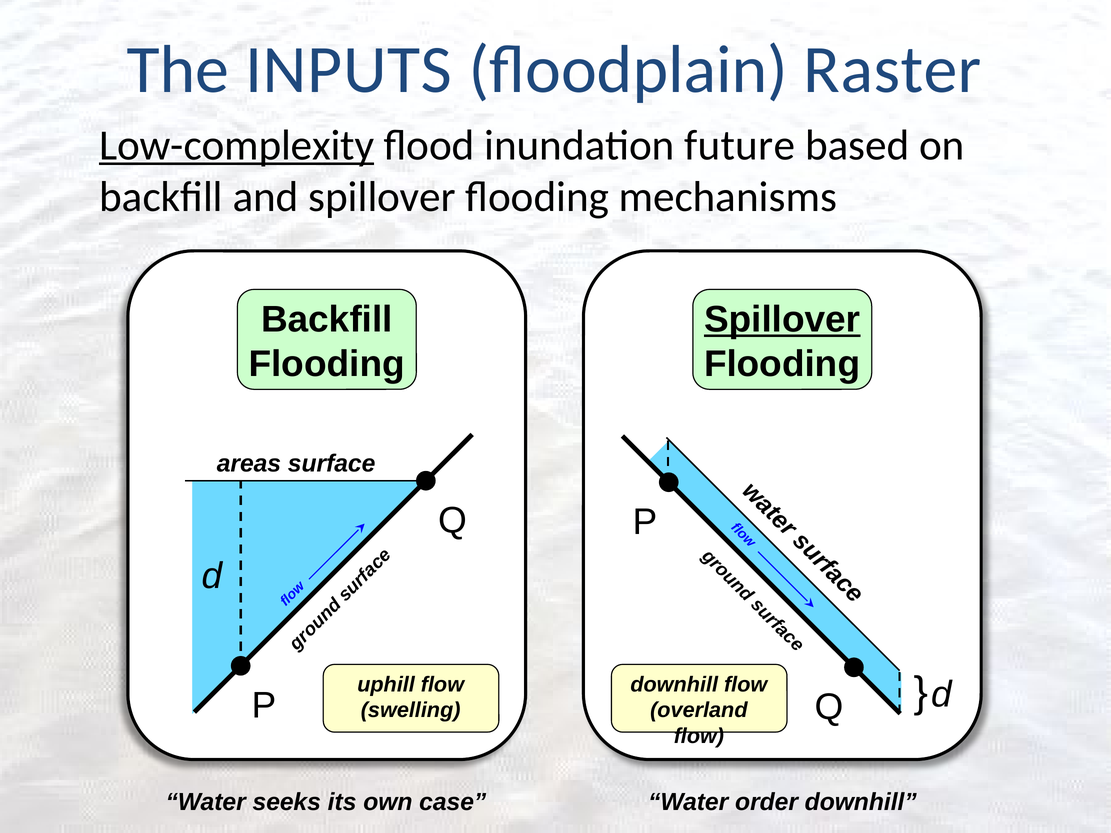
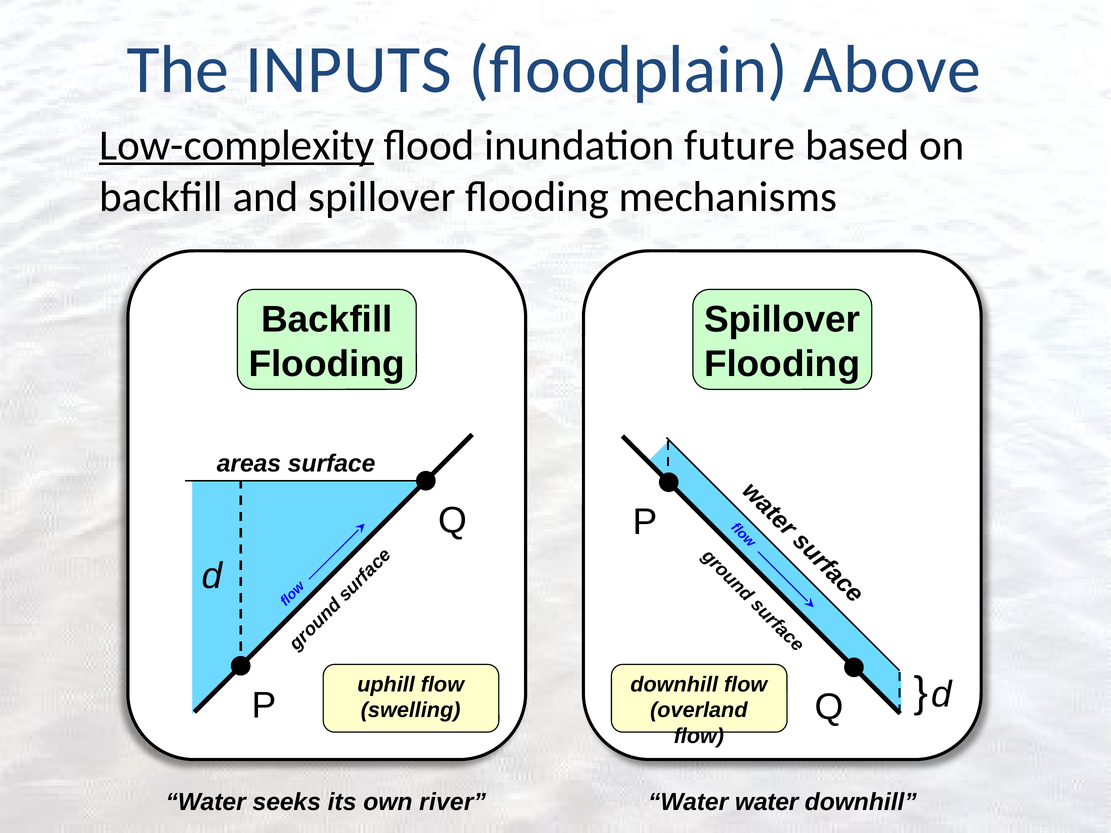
Raster: Raster -> Above
Spillover at (782, 320) underline: present -> none
case: case -> river
Water order: order -> water
